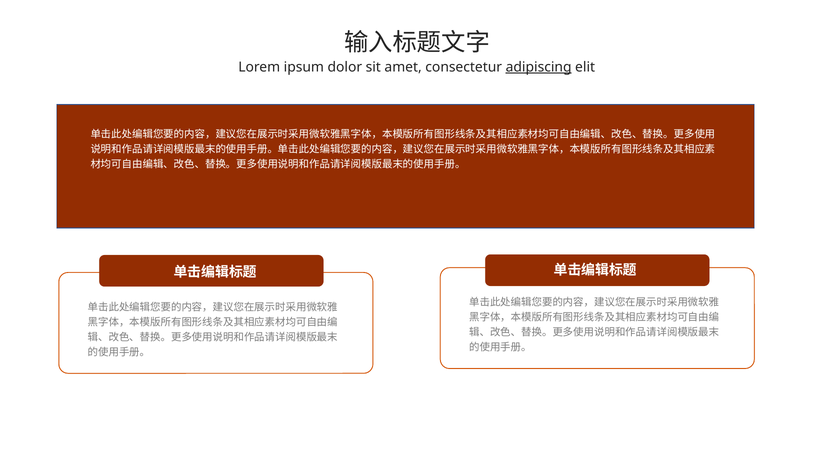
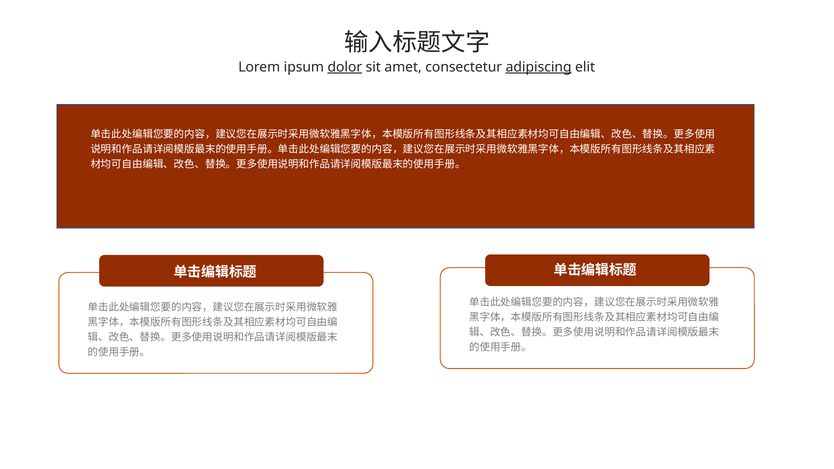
dolor underline: none -> present
